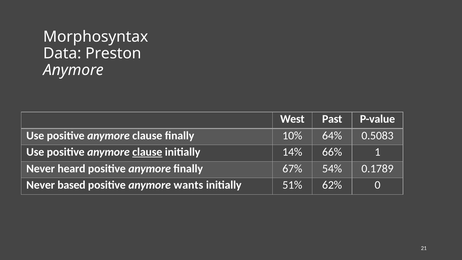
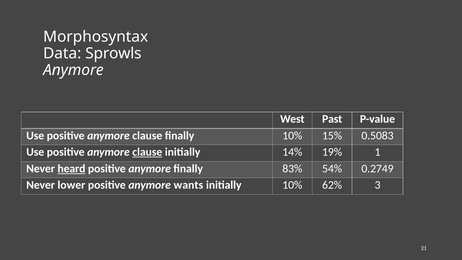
Preston: Preston -> Sprowls
64%: 64% -> 15%
66%: 66% -> 19%
heard underline: none -> present
67%: 67% -> 83%
0.1789: 0.1789 -> 0.2749
based: based -> lower
initially 51%: 51% -> 10%
0: 0 -> 3
